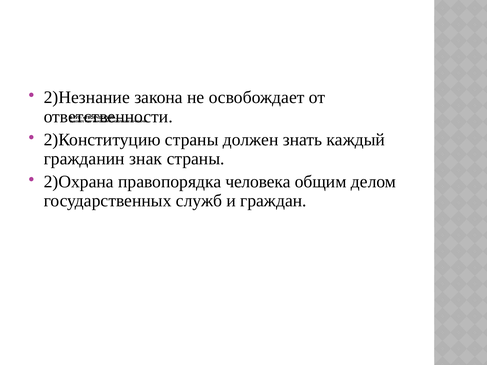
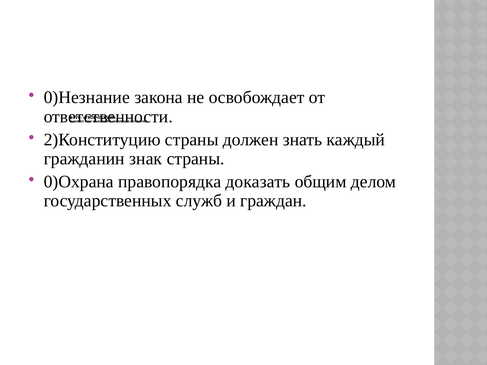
2)Незнание: 2)Незнание -> 0)Незнание
2)Охрана: 2)Охрана -> 0)Охрана
человека: человека -> доказать
